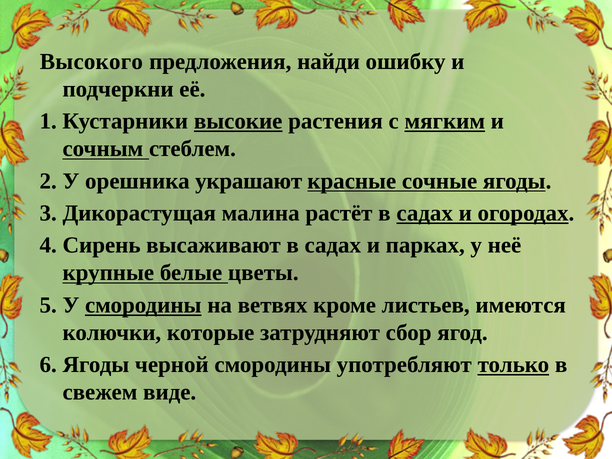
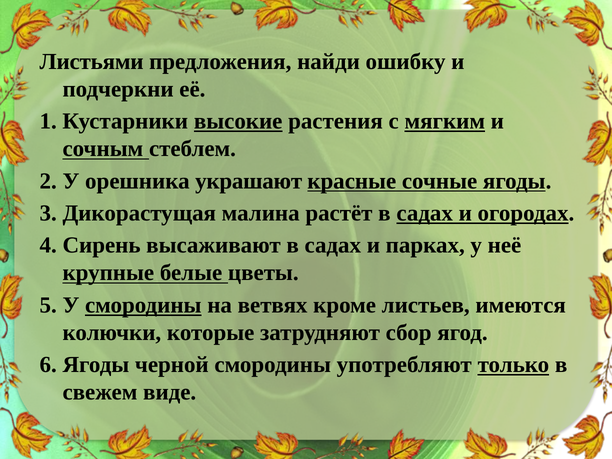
Высокого: Высокого -> Листьями
